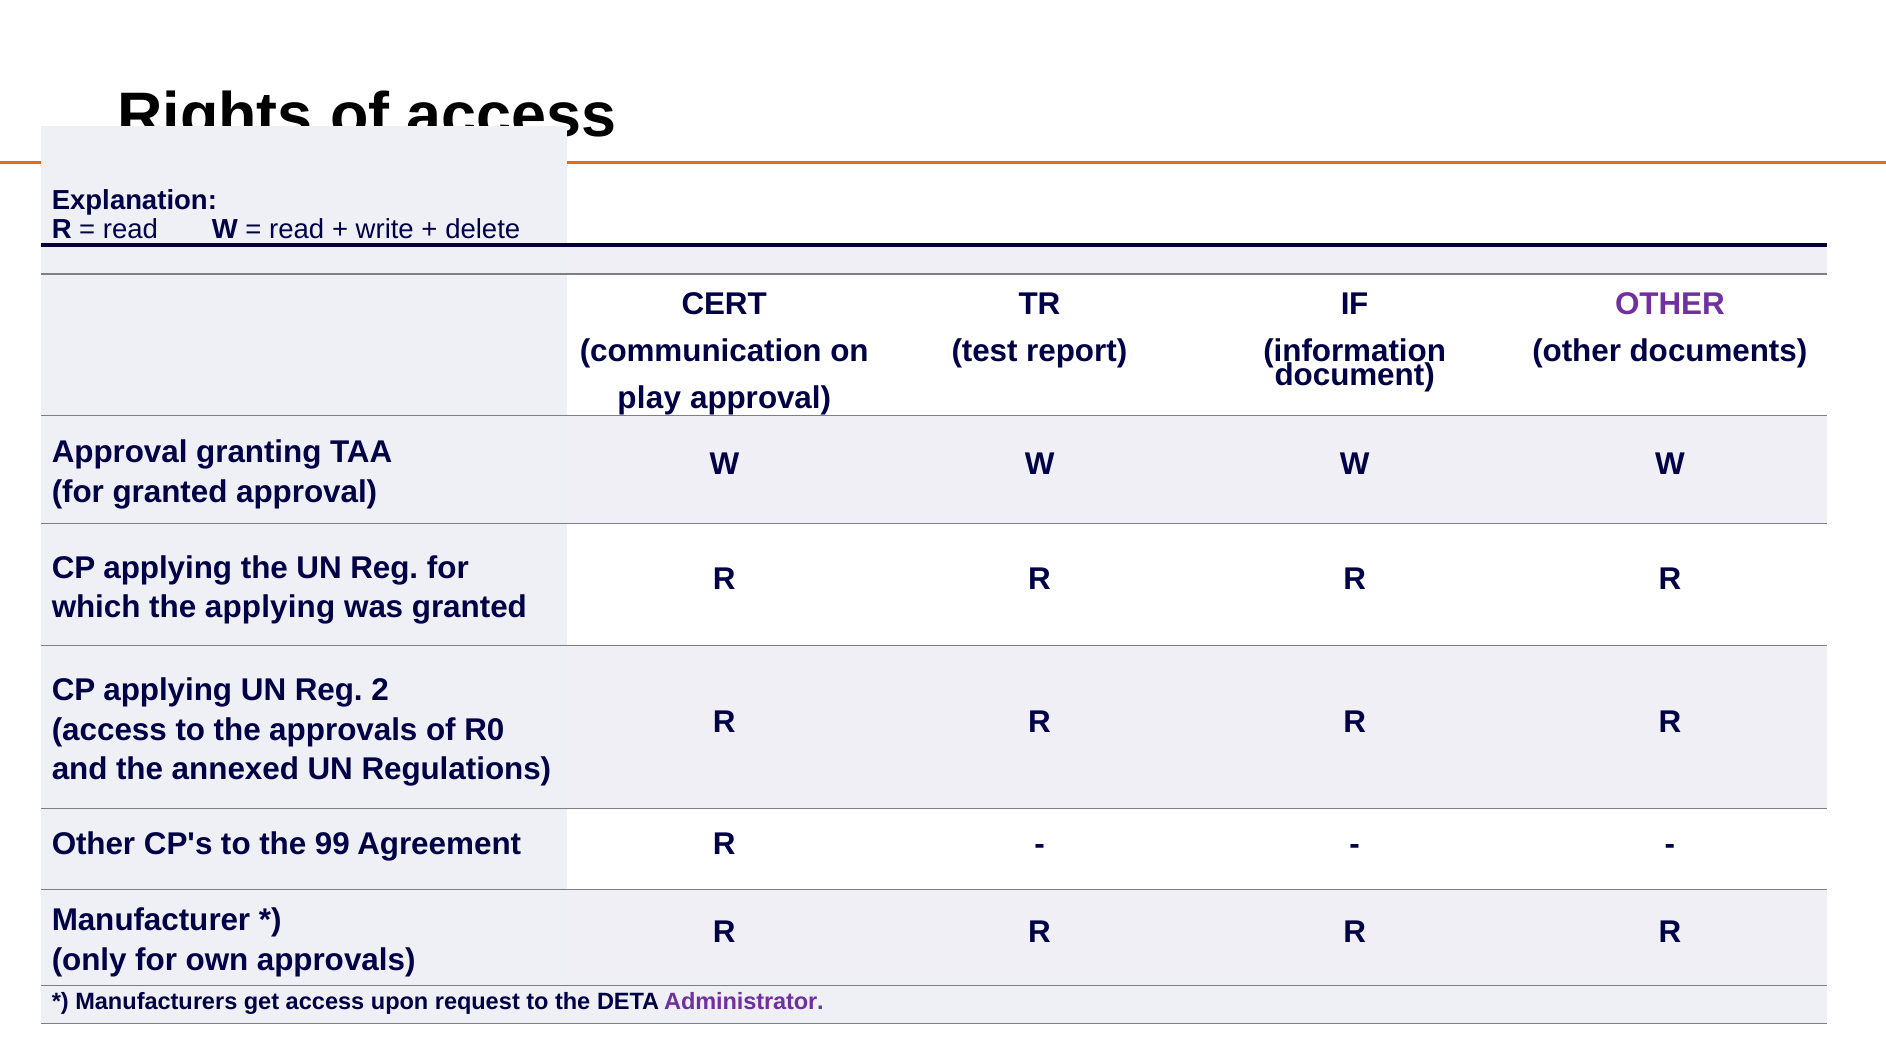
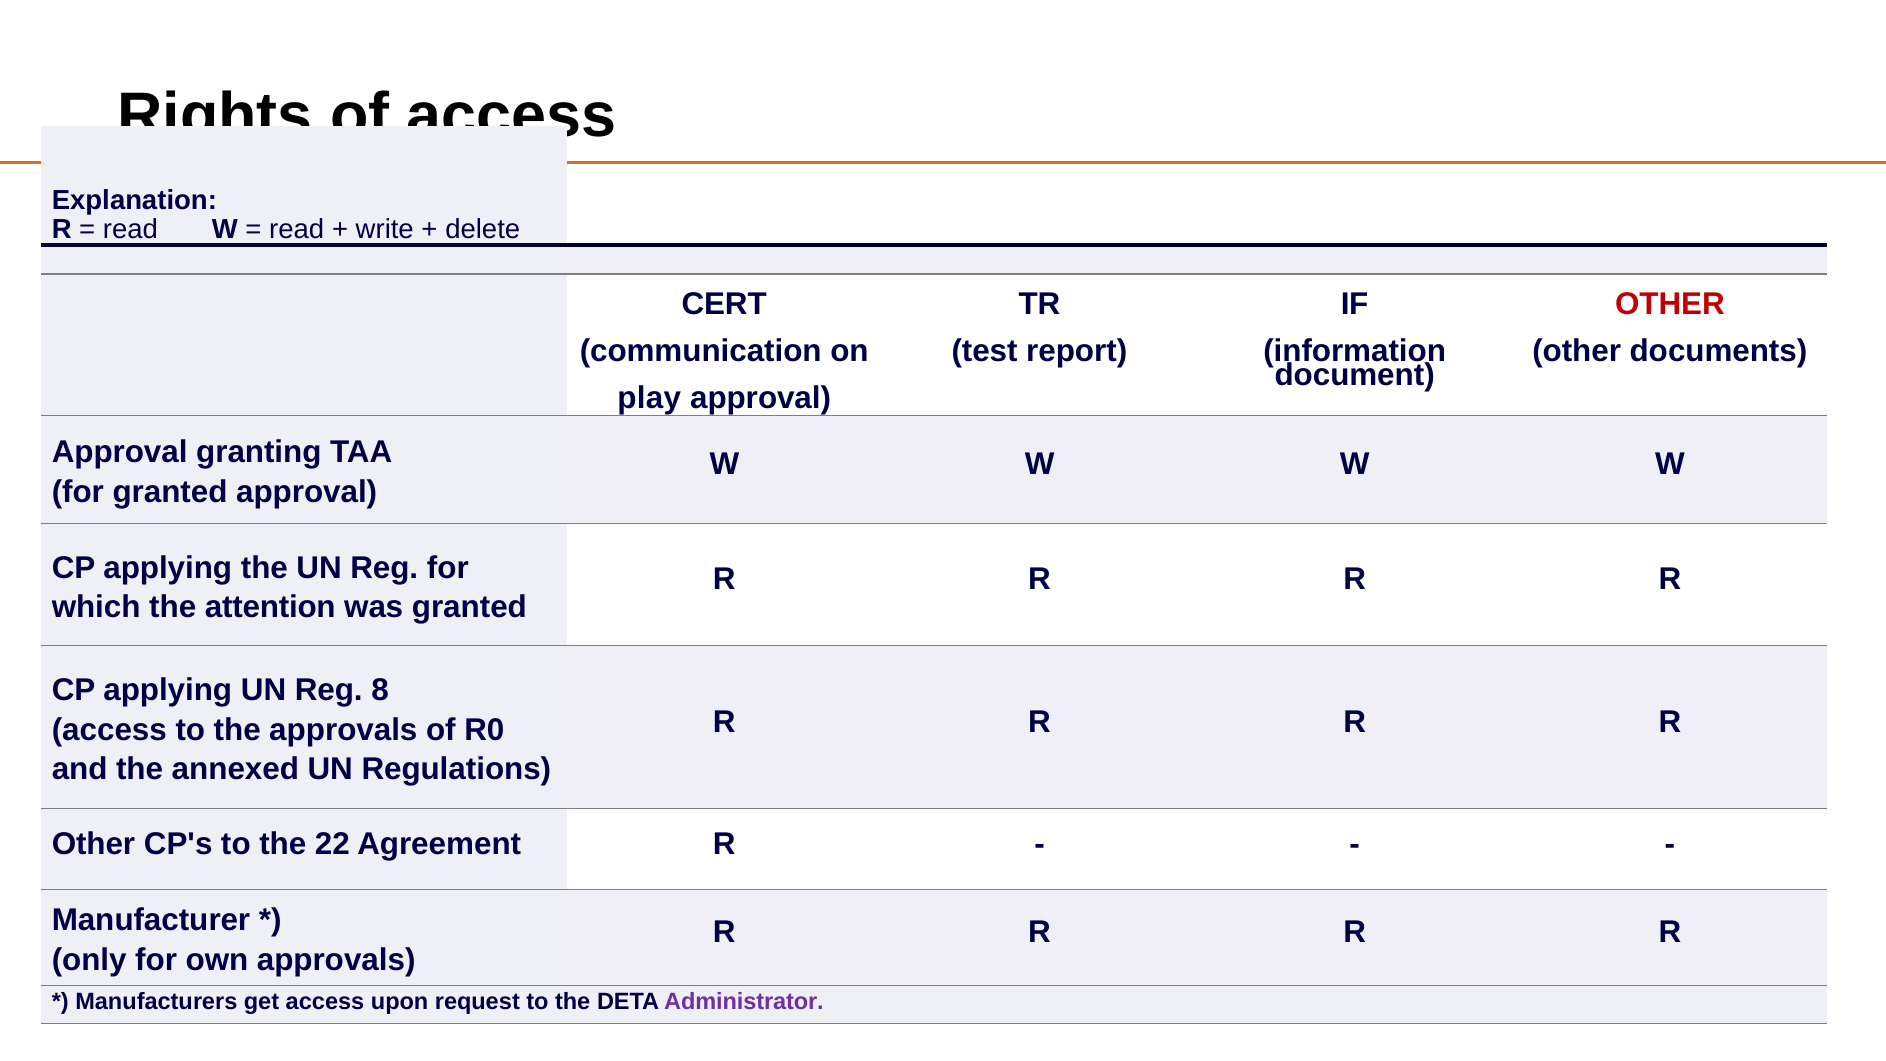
OTHER at (1670, 304) colour: purple -> red
the applying: applying -> attention
2: 2 -> 8
99: 99 -> 22
